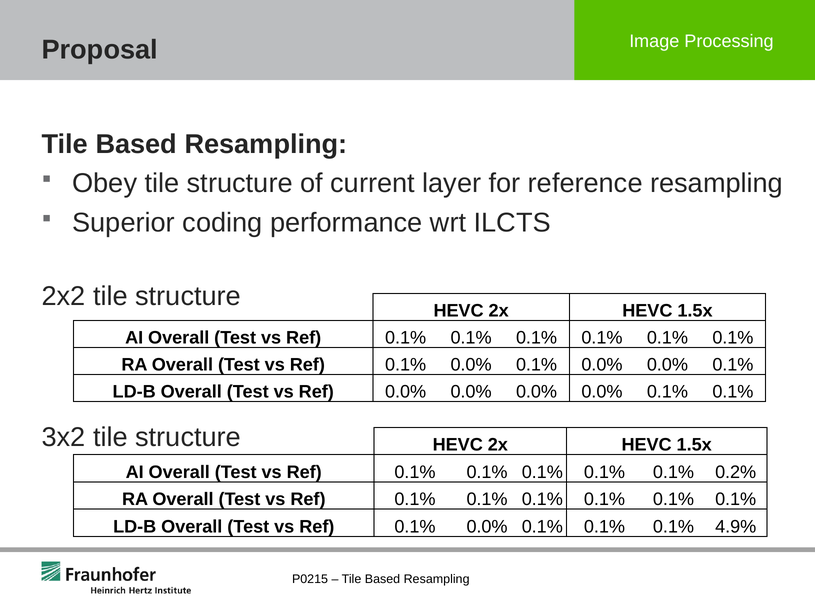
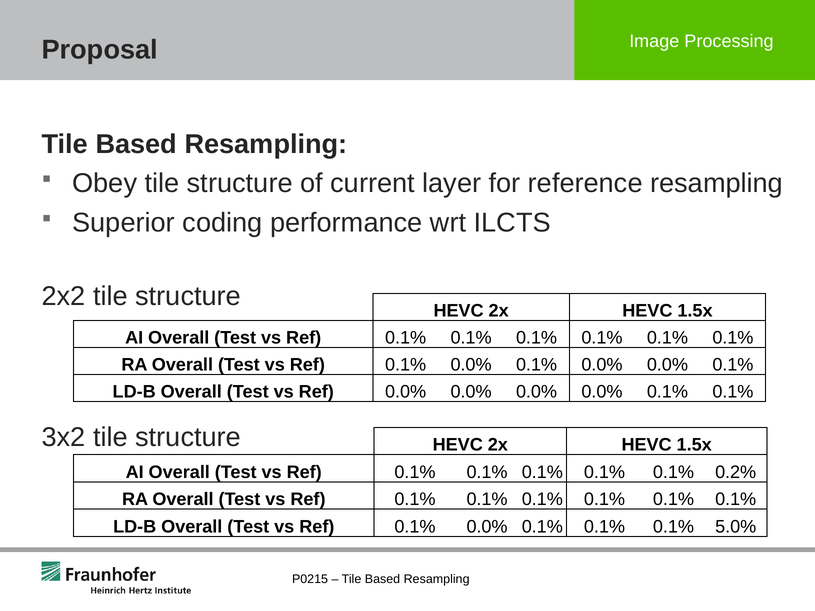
4.9%: 4.9% -> 5.0%
